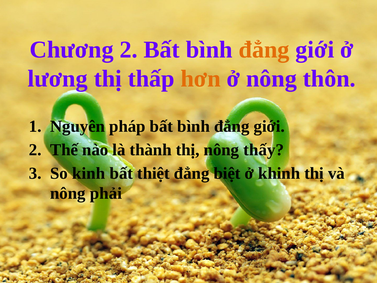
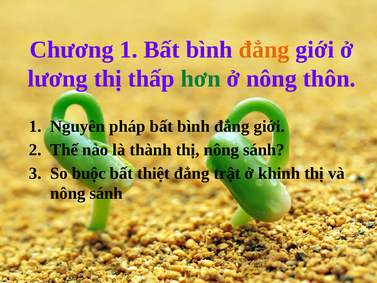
Chương 2: 2 -> 1
hơn colour: orange -> green
thị nông thấy: thấy -> sánh
kinh: kinh -> buộc
biệt: biệt -> trật
phải at (106, 193): phải -> sánh
